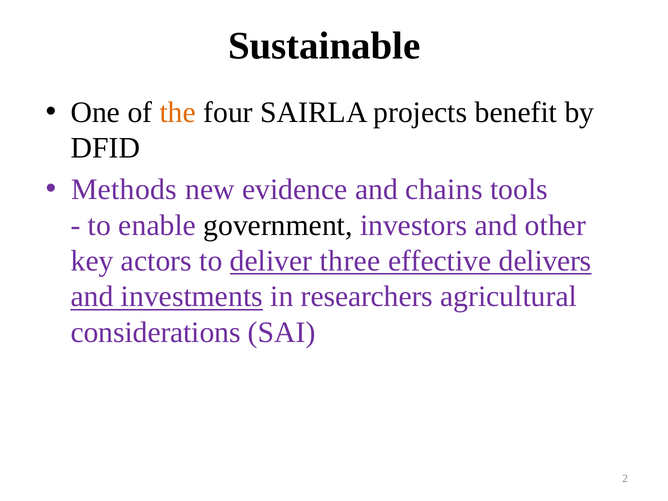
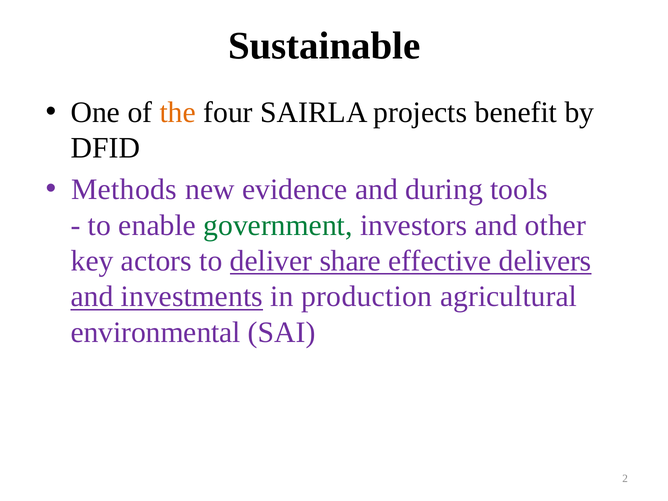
chains: chains -> during
government colour: black -> green
three: three -> share
researchers: researchers -> production
considerations: considerations -> environmental
